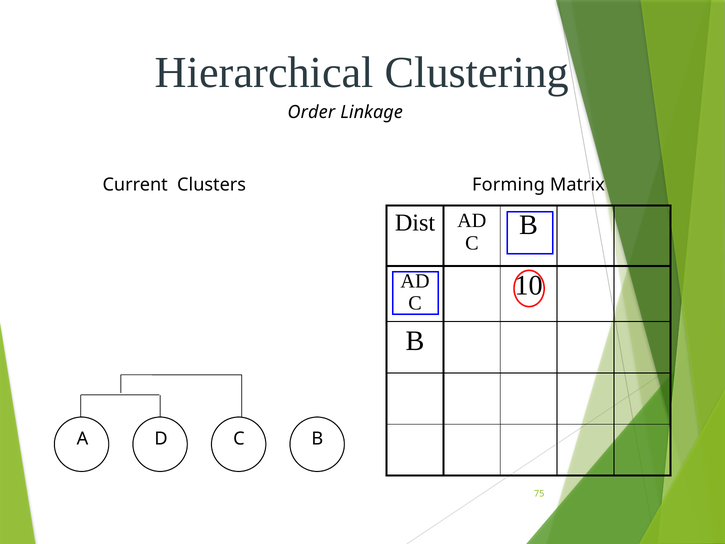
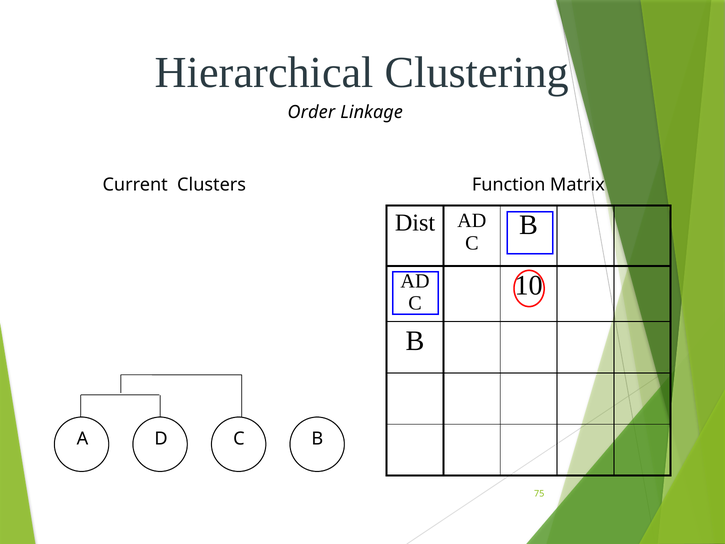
Forming: Forming -> Function
